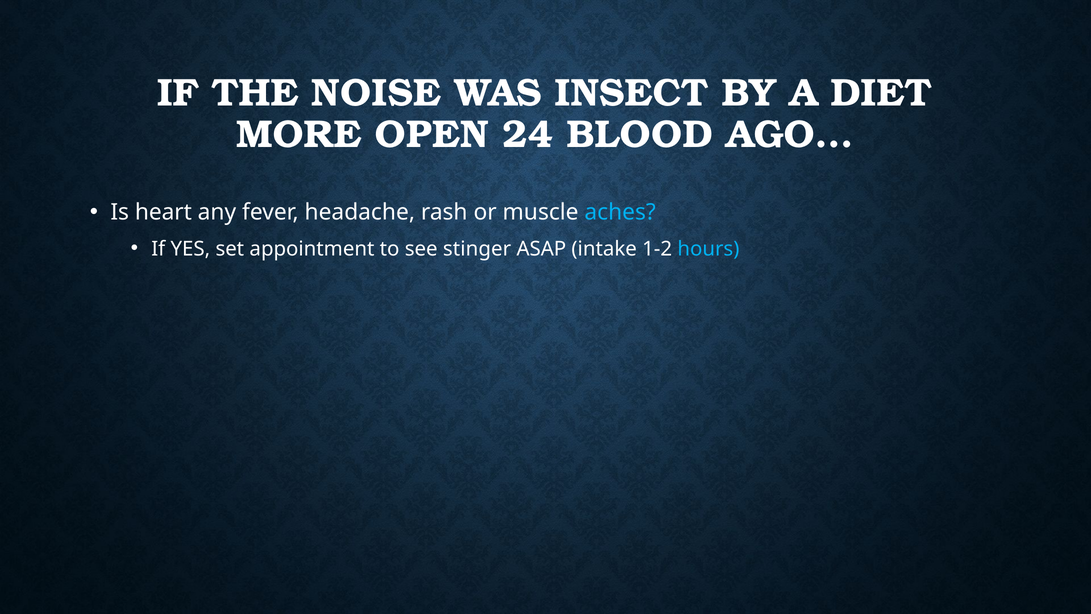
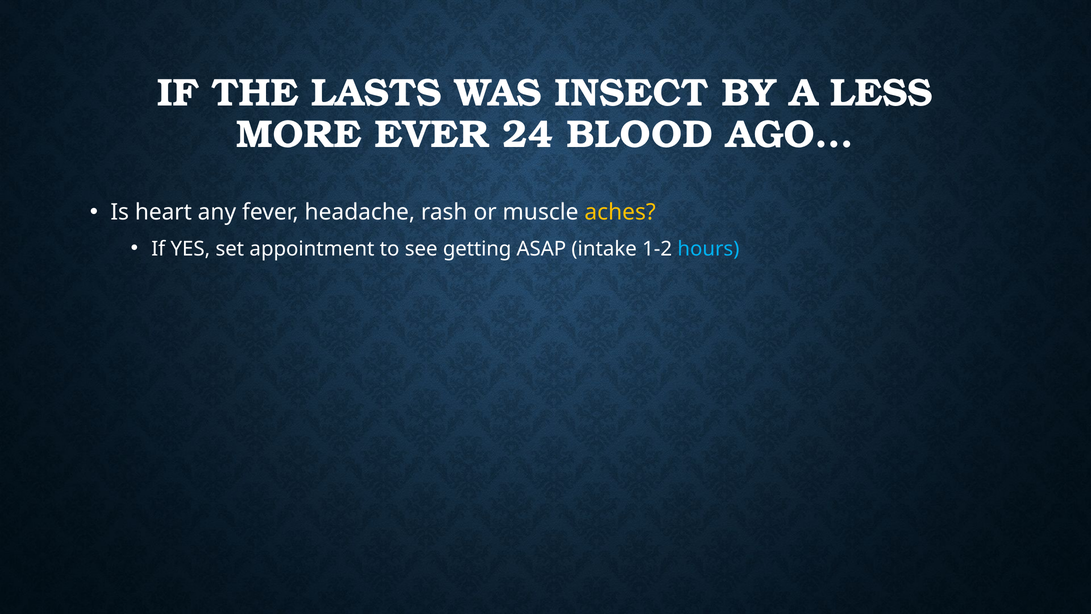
NOISE: NOISE -> LASTS
DIET: DIET -> LESS
OPEN: OPEN -> EVER
aches colour: light blue -> yellow
stinger: stinger -> getting
